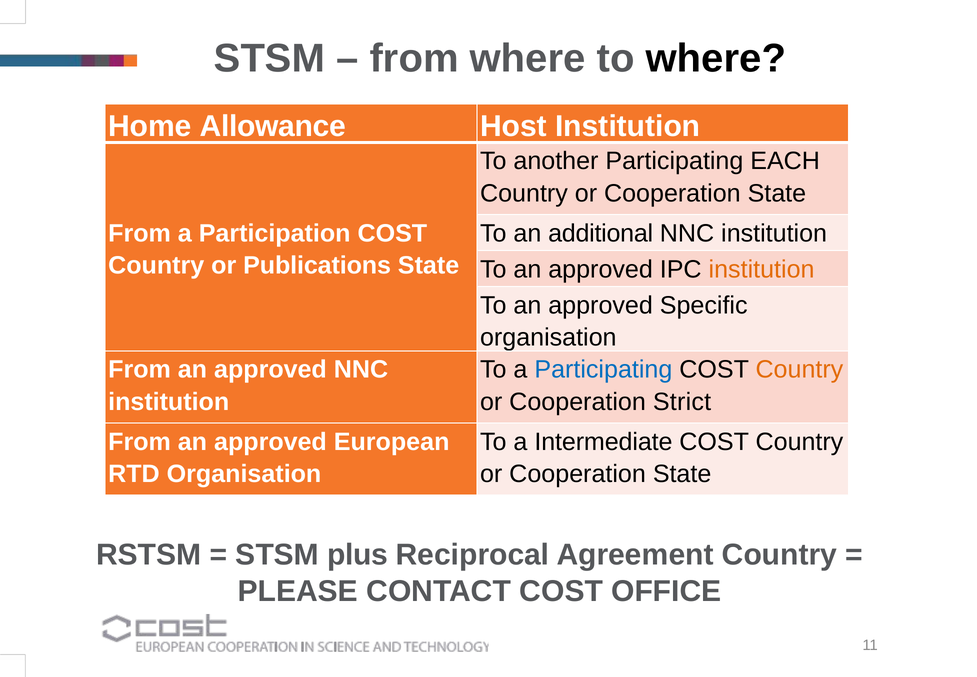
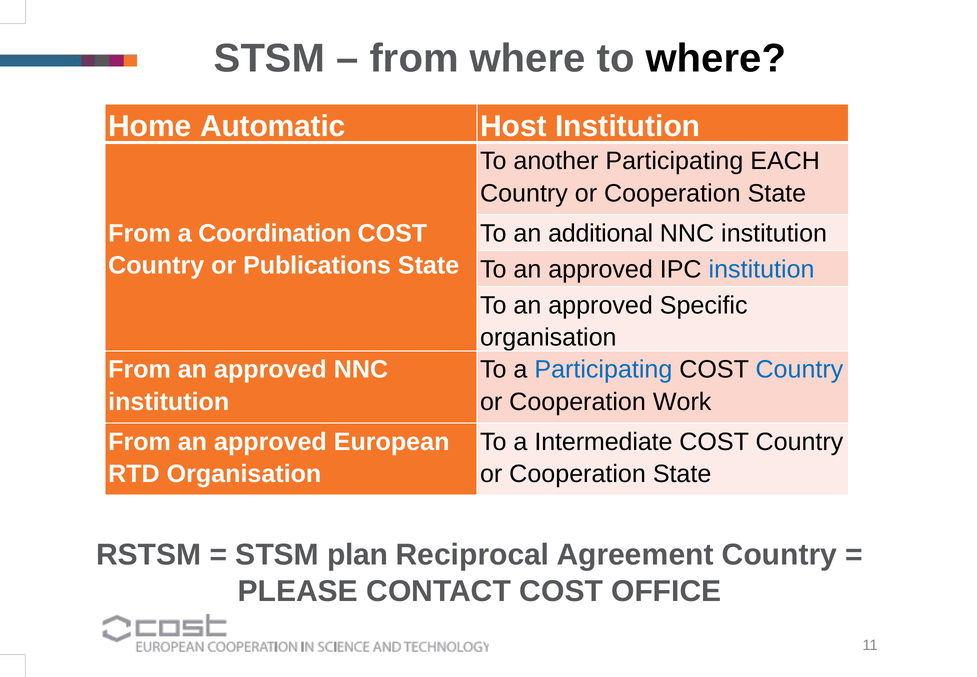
Allowance: Allowance -> Automatic
Participation: Participation -> Coordination
institution at (762, 269) colour: orange -> blue
Country at (799, 369) colour: orange -> blue
Strict: Strict -> Work
plus: plus -> plan
